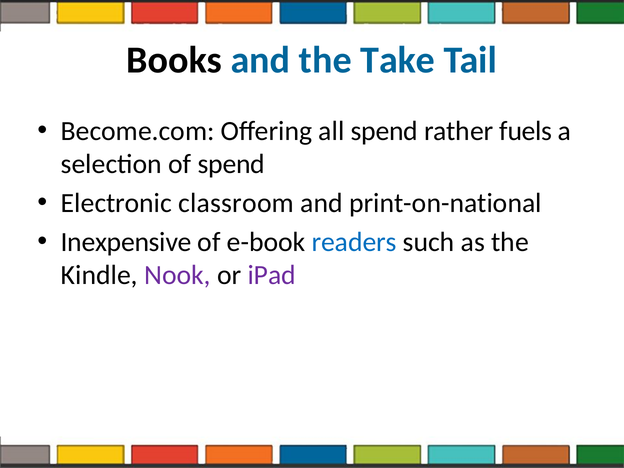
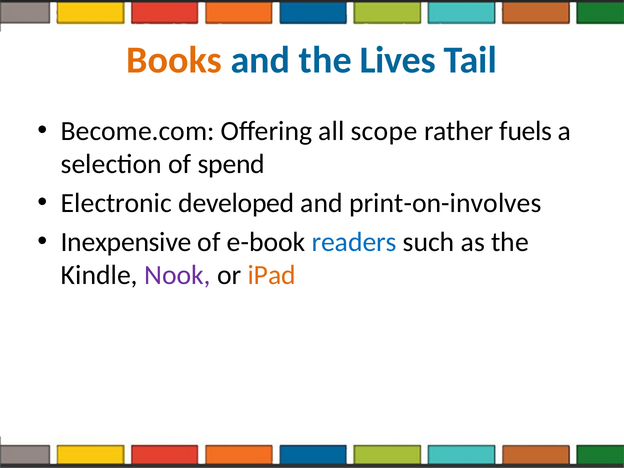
Books colour: black -> orange
Take: Take -> Lives
all spend: spend -> scope
classroom: classroom -> developed
print-on-national: print-on-national -> print-on-involves
iPad colour: purple -> orange
